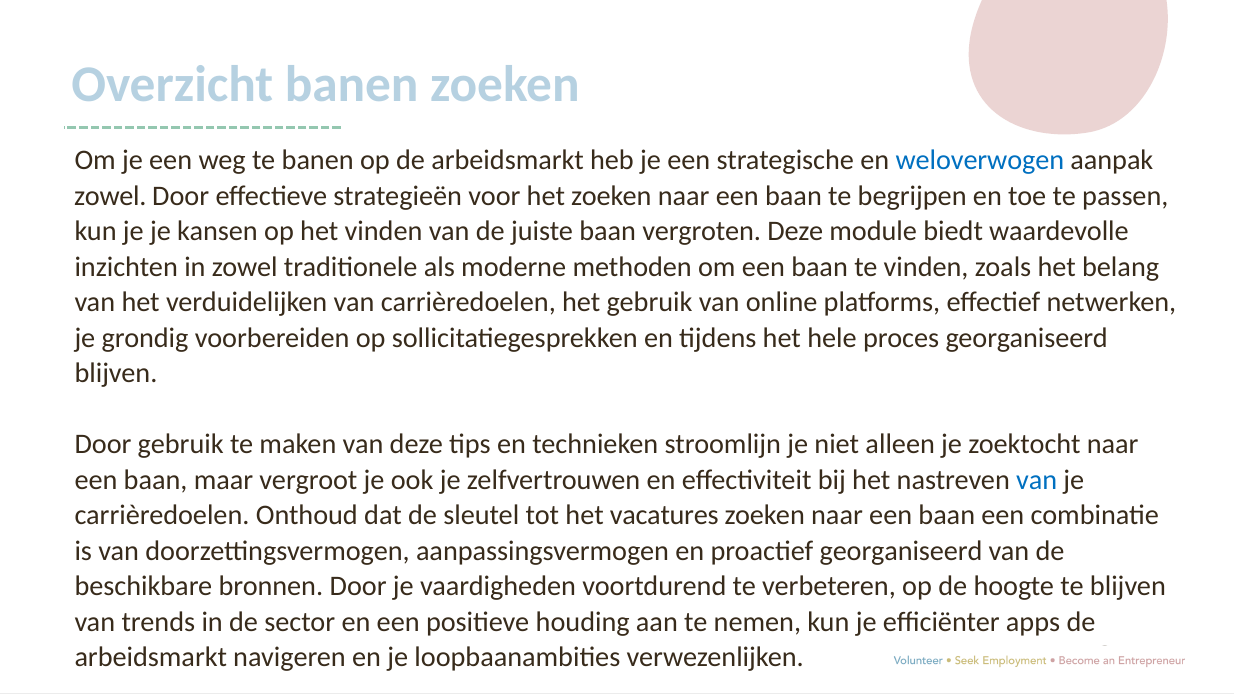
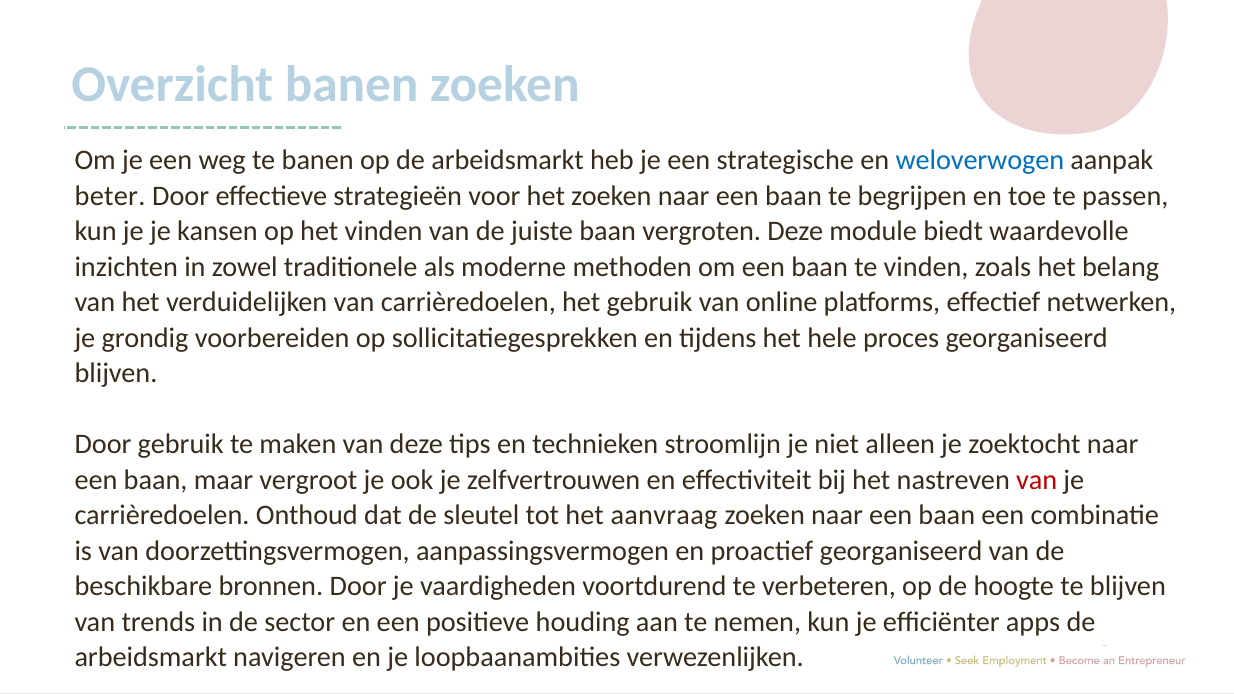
zowel at (110, 196): zowel -> beter
van at (1037, 480) colour: blue -> red
vacatures: vacatures -> aanvraag
